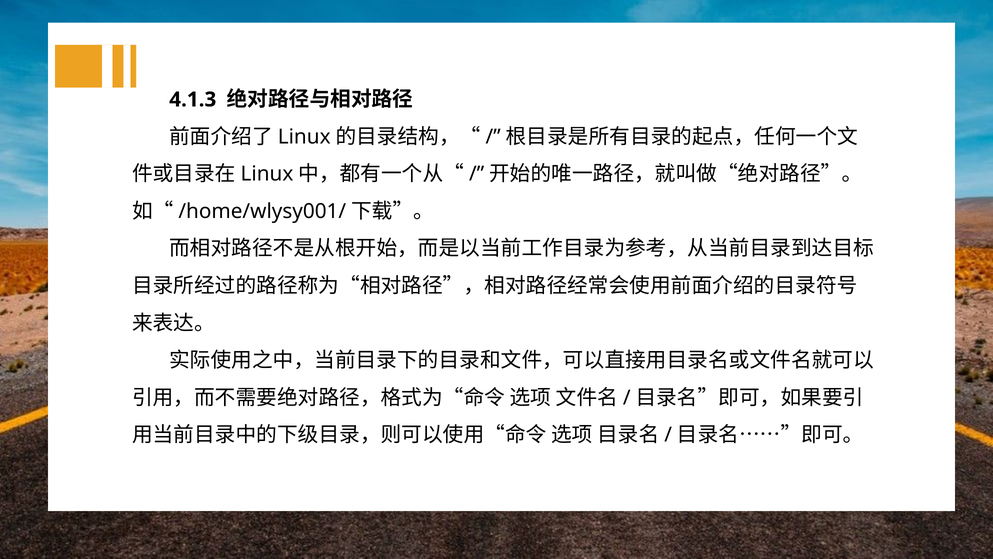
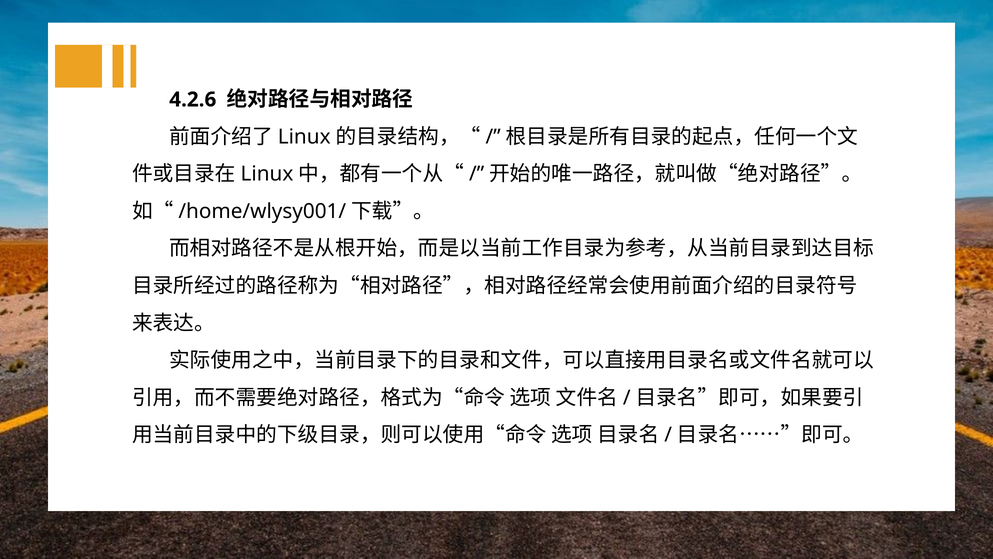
4.1.3: 4.1.3 -> 4.2.6
